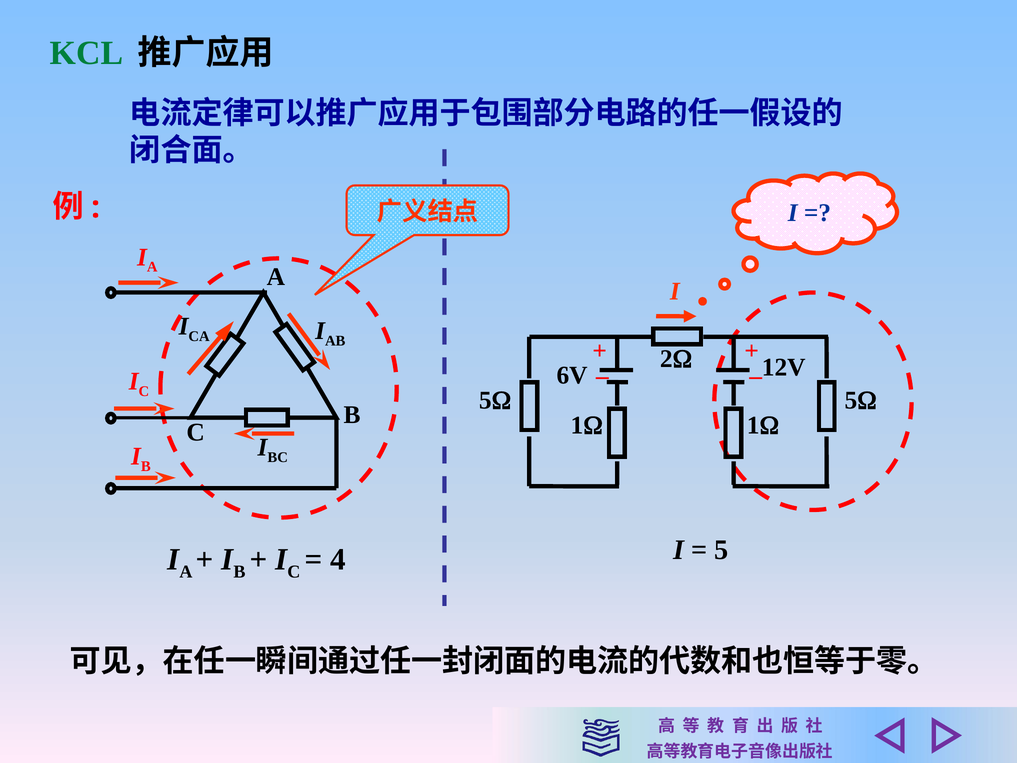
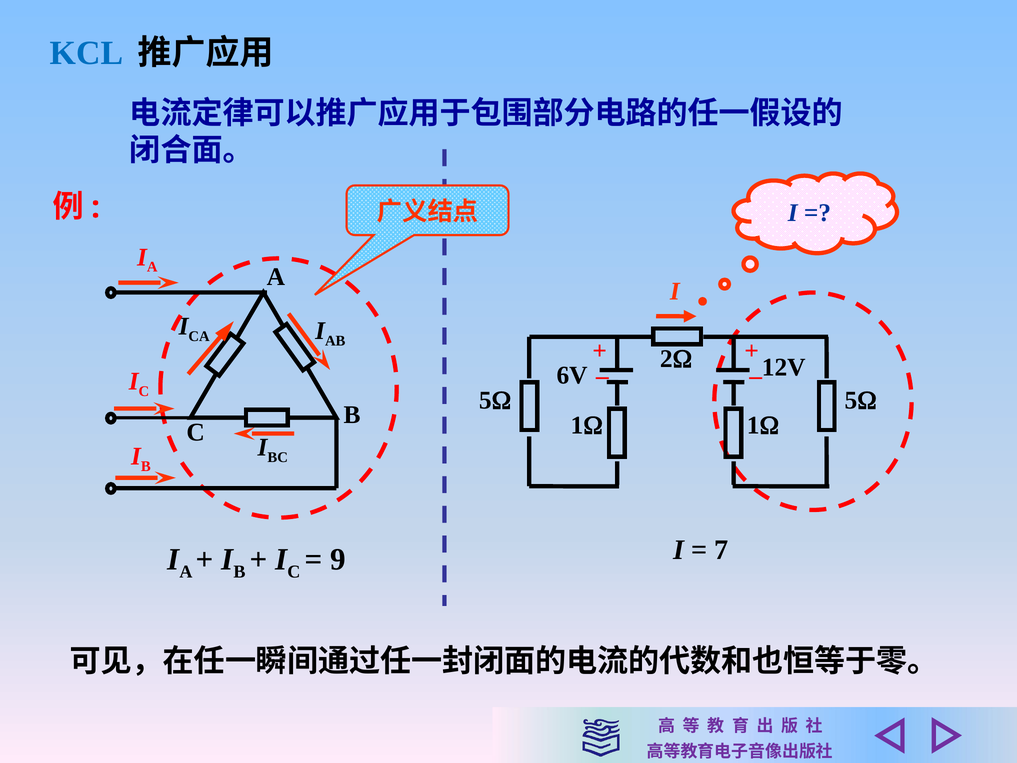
KCL colour: green -> blue
5: 5 -> 7
4: 4 -> 9
